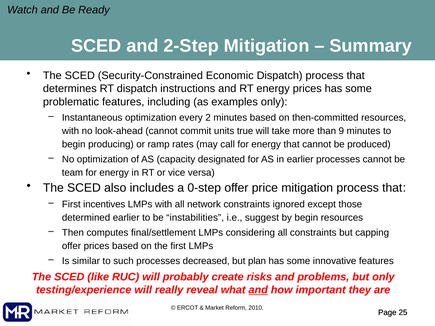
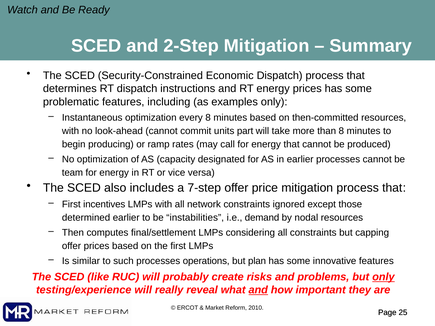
every 2: 2 -> 8
true: true -> part
than 9: 9 -> 8
0-step: 0-step -> 7-step
suggest: suggest -> demand
by begin: begin -> nodal
decreased: decreased -> operations
only at (383, 277) underline: none -> present
